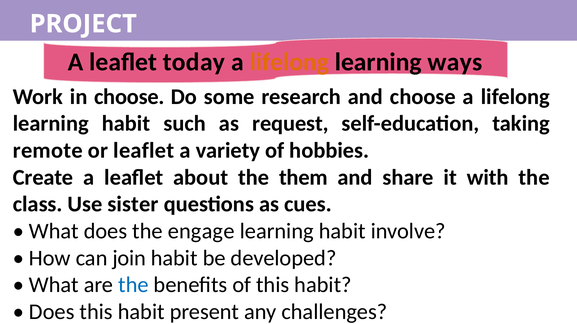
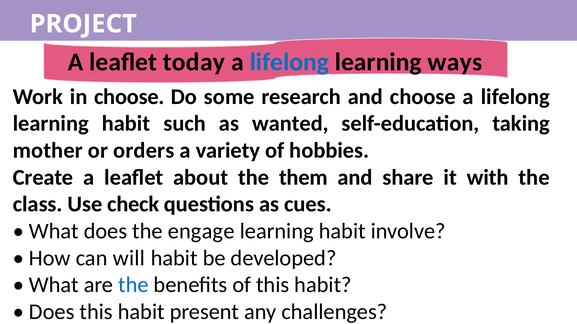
lifelong at (289, 62) colour: orange -> blue
request: request -> wanted
remote: remote -> mother
or leaflet: leaflet -> orders
sister: sister -> check
join: join -> will
